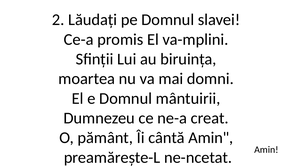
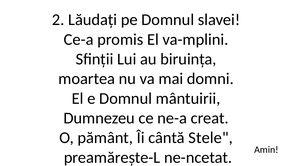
cântă Amin: Amin -> Stele
